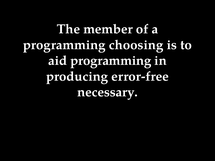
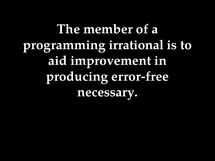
choosing: choosing -> irrational
aid programming: programming -> improvement
